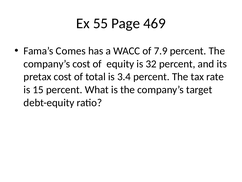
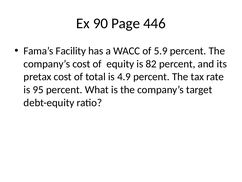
55: 55 -> 90
469: 469 -> 446
Comes: Comes -> Facility
7.9: 7.9 -> 5.9
32: 32 -> 82
3.4: 3.4 -> 4.9
15: 15 -> 95
